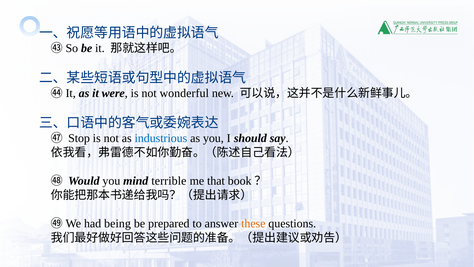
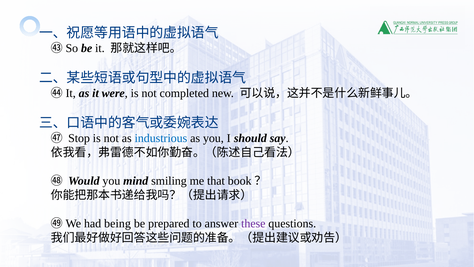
wonderful: wonderful -> completed
terrible: terrible -> smiling
these colour: orange -> purple
